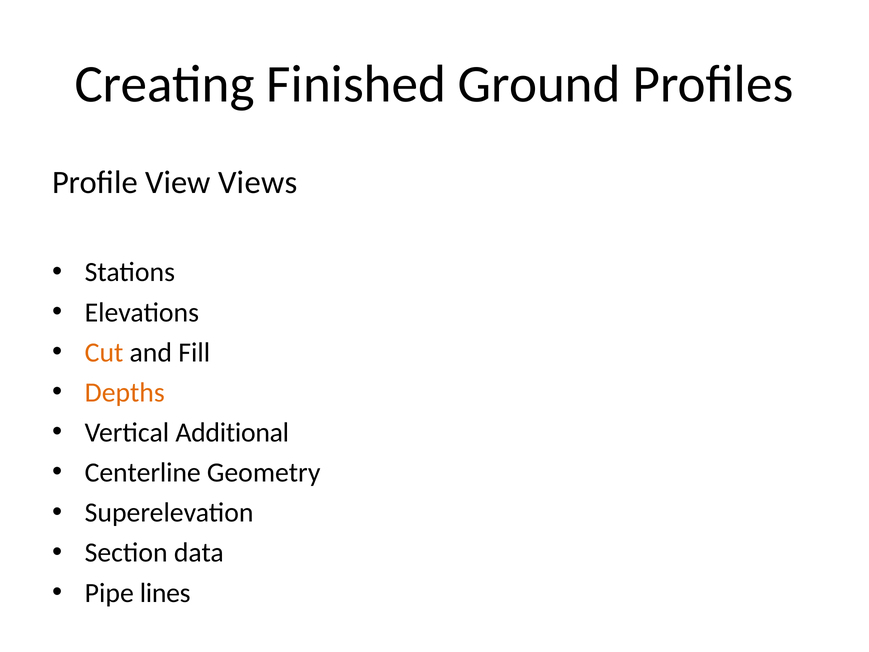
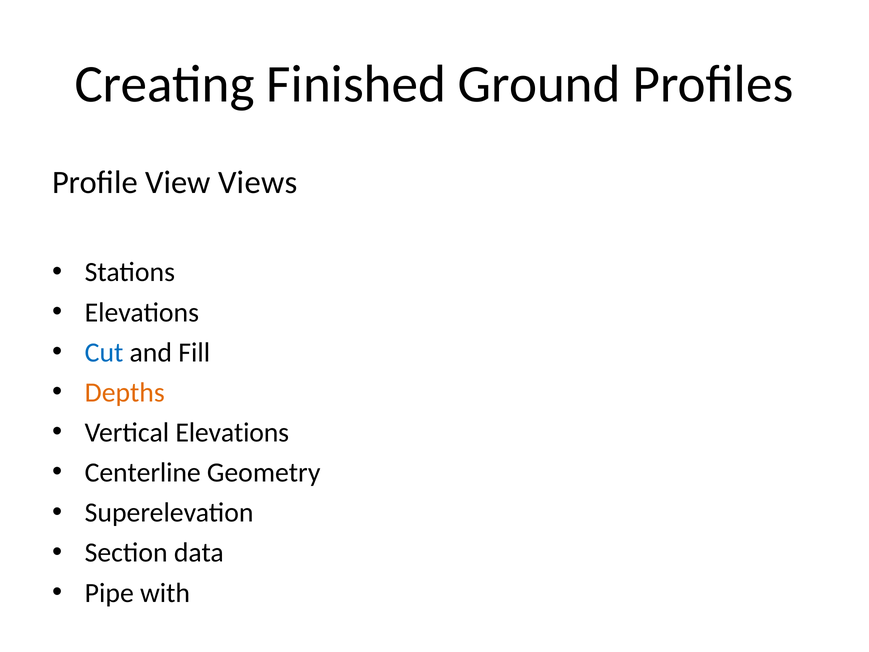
Cut colour: orange -> blue
Vertical Additional: Additional -> Elevations
lines: lines -> with
